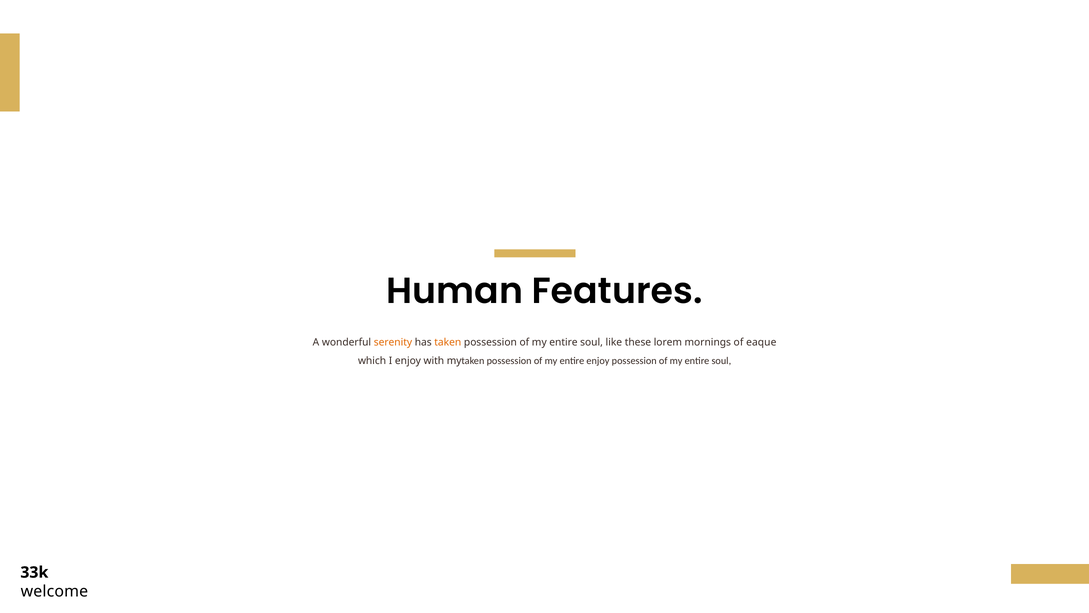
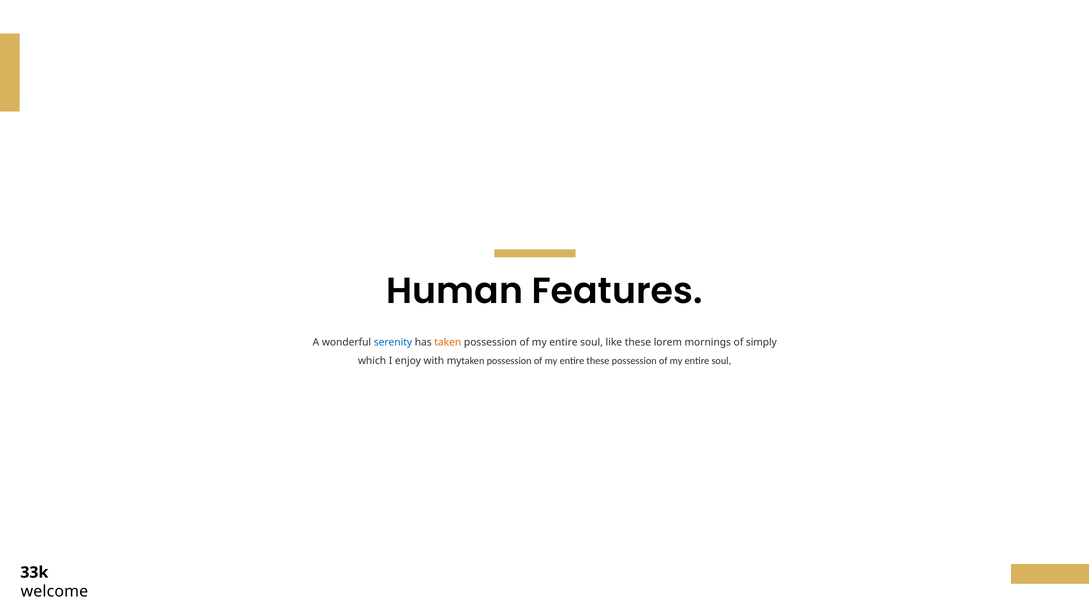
serenity colour: orange -> blue
eaque: eaque -> simply
entire enjoy: enjoy -> these
